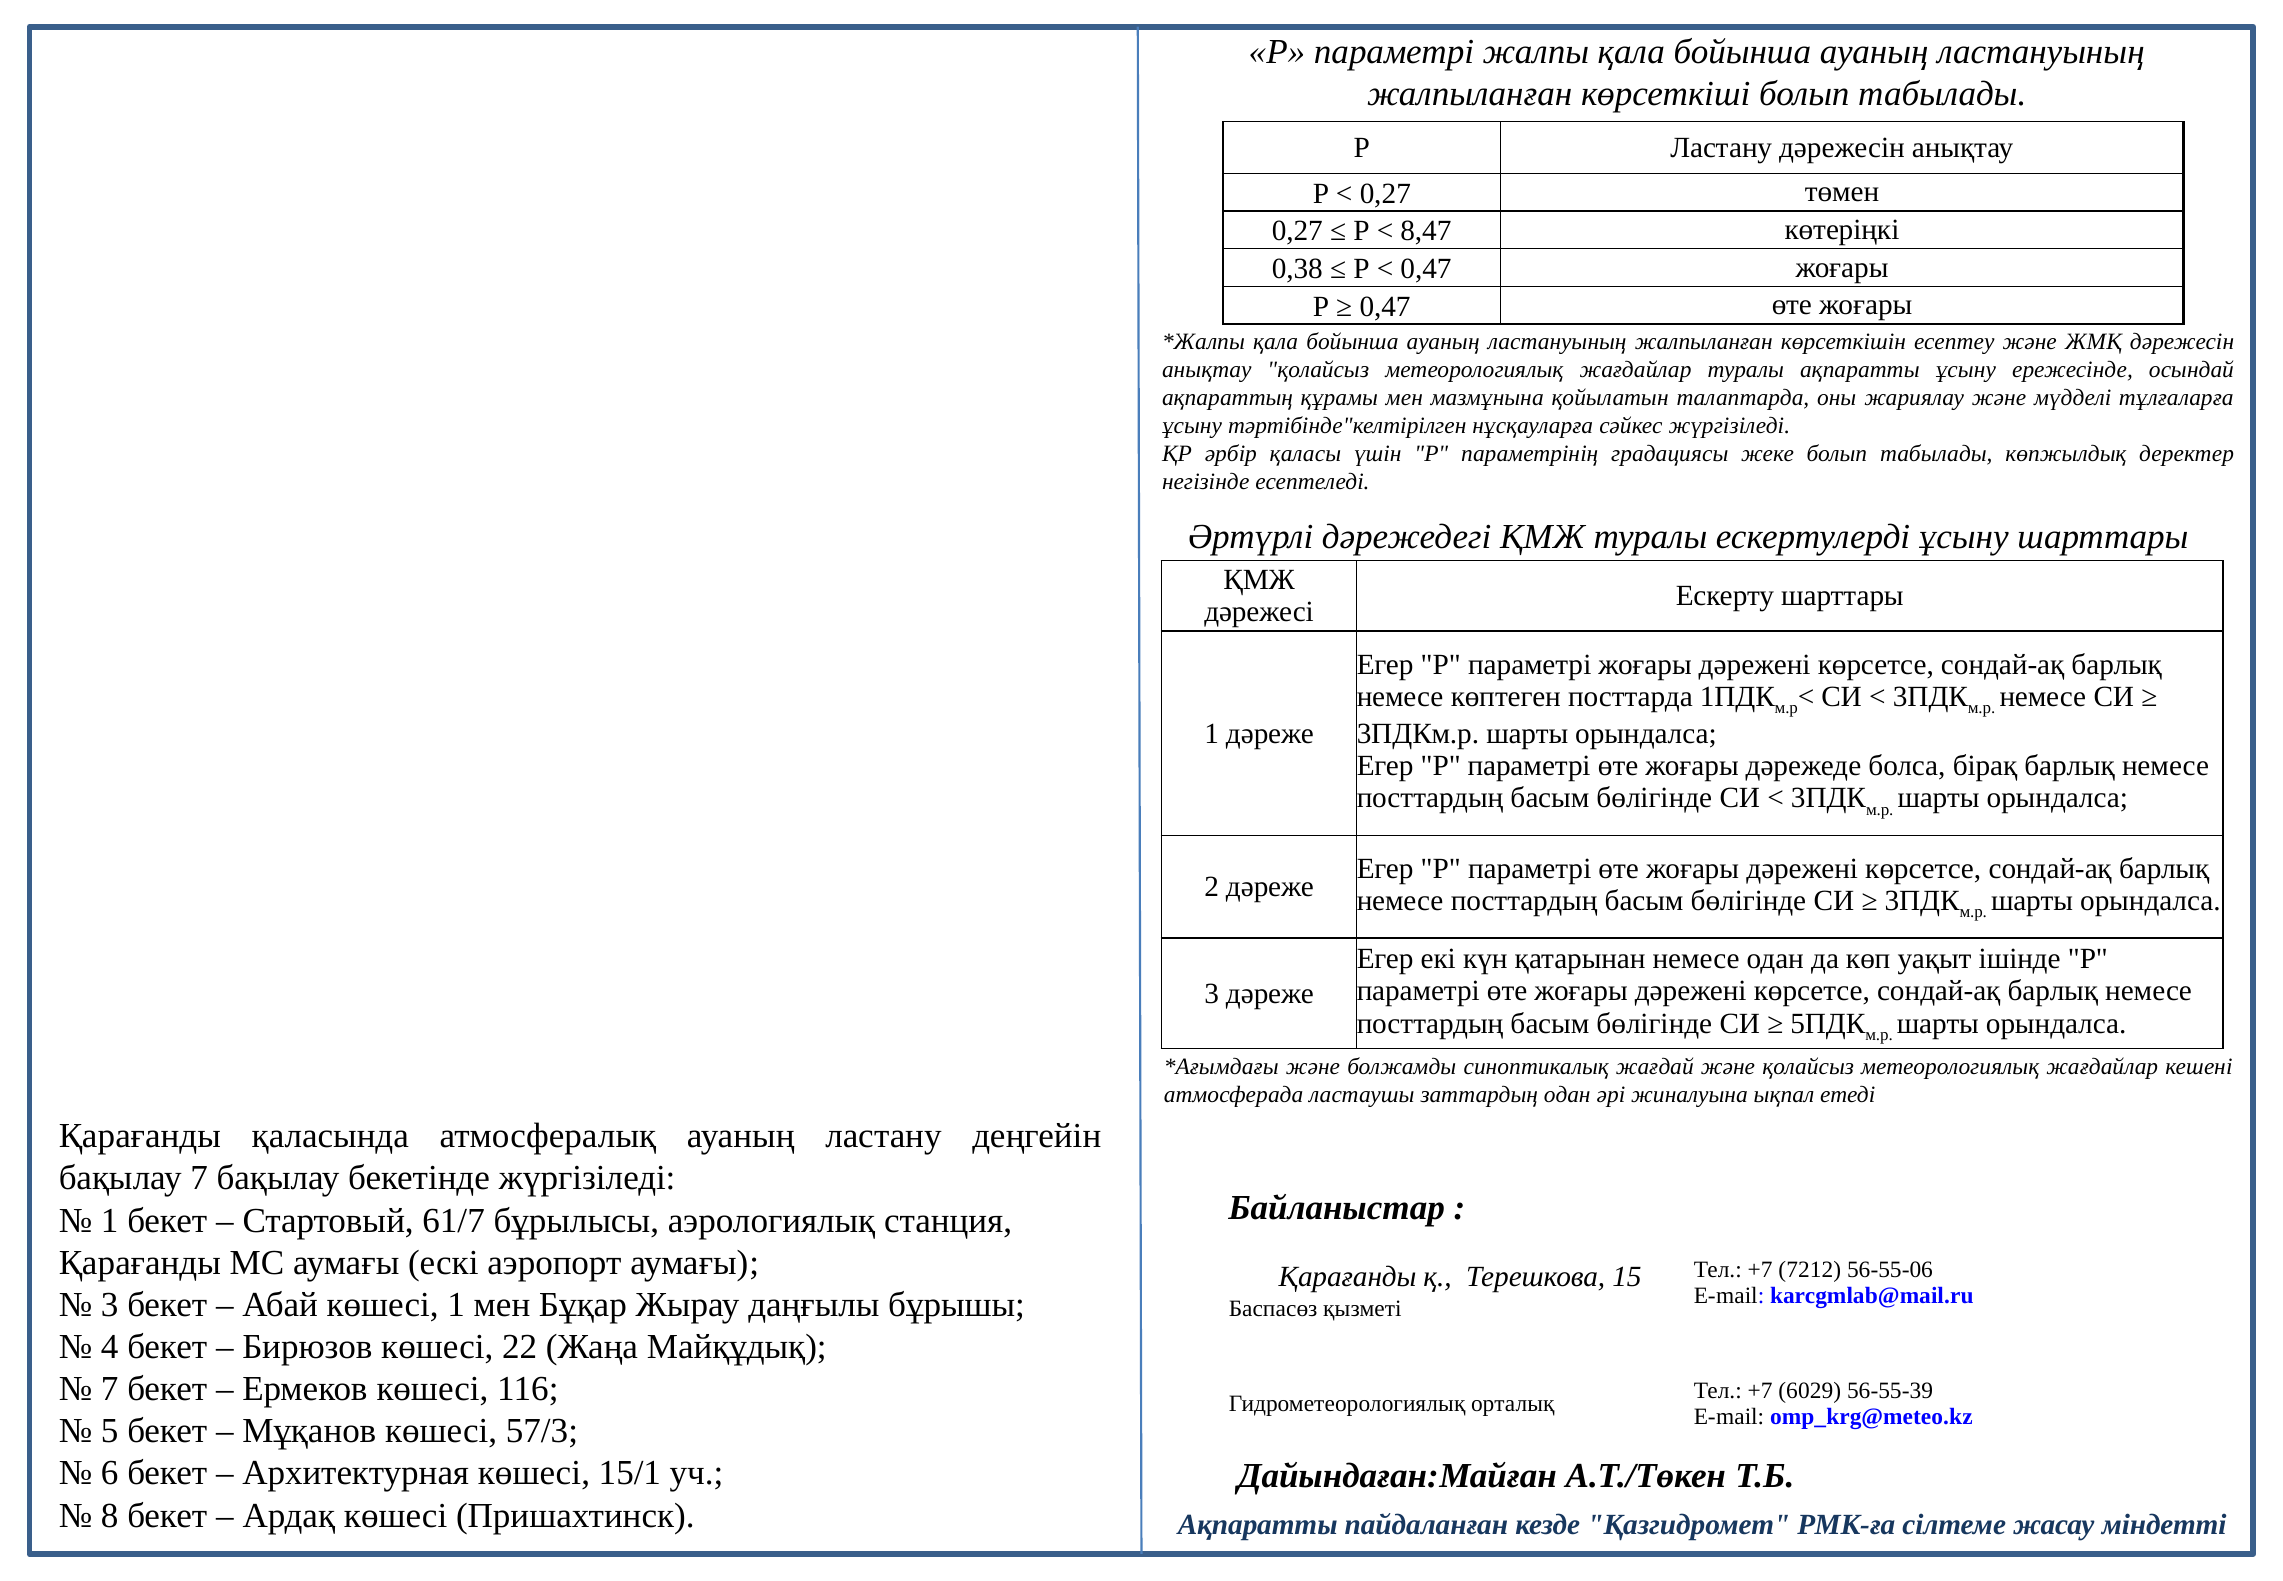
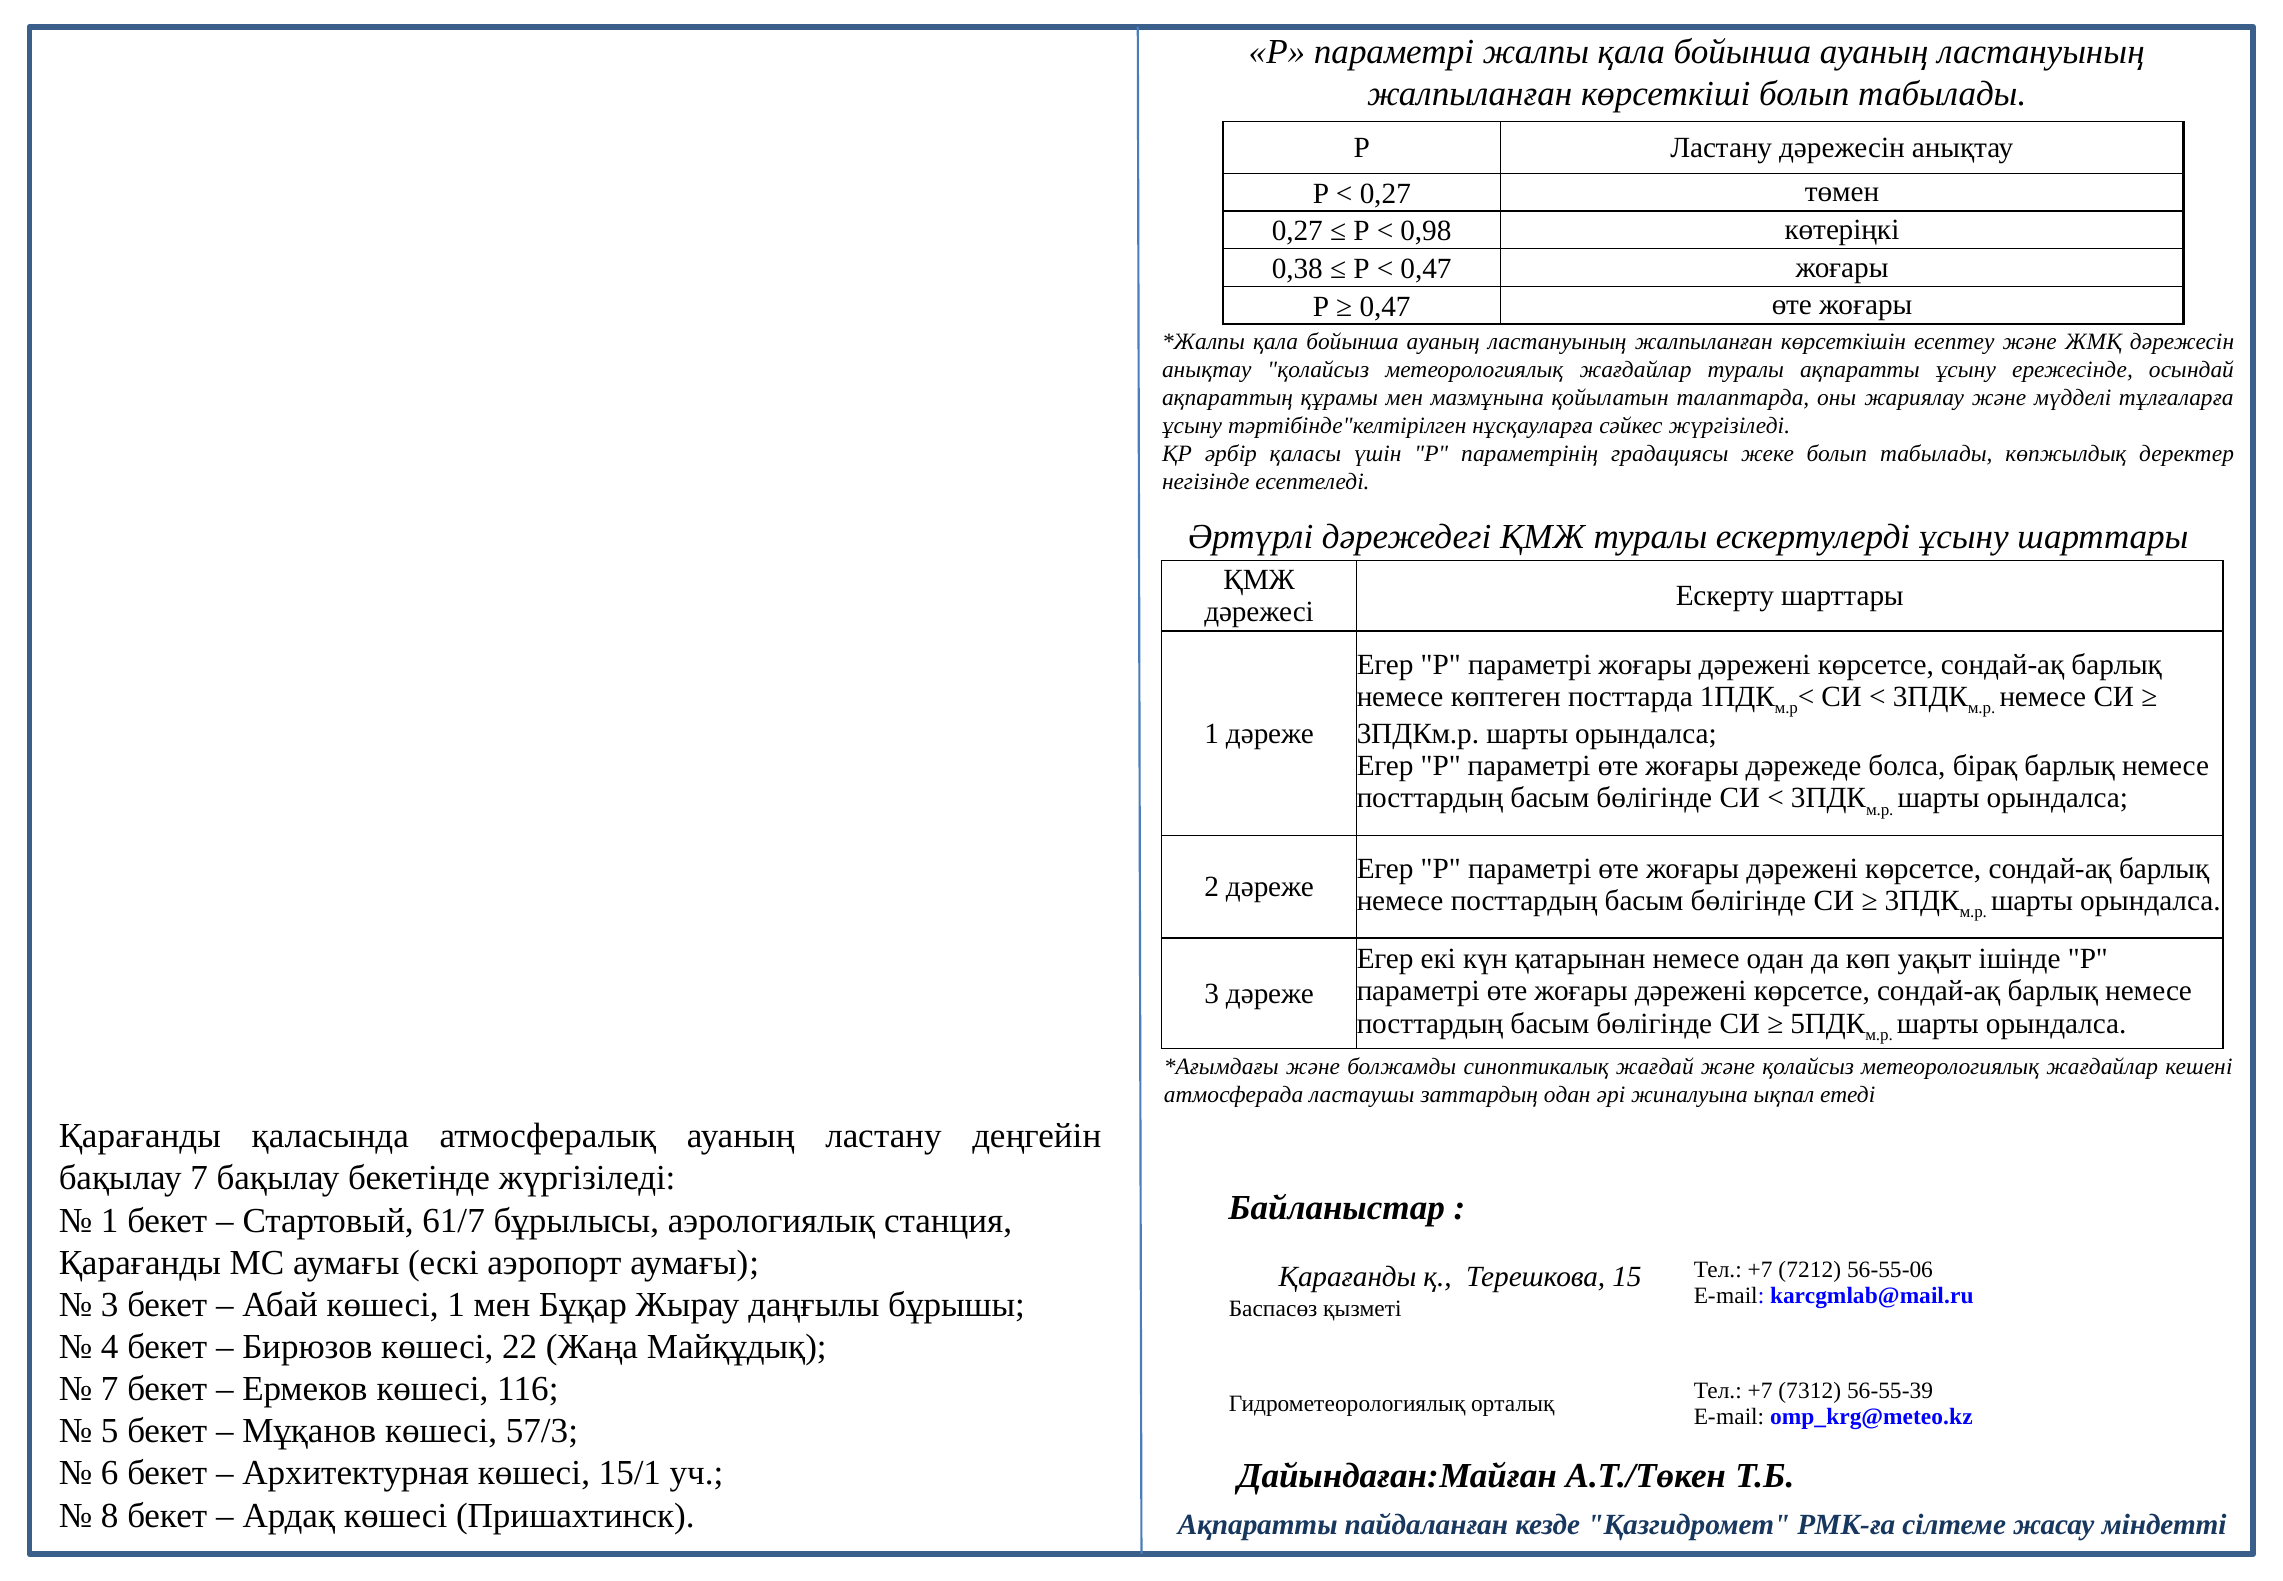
8,47: 8,47 -> 0,98
6029: 6029 -> 7312
